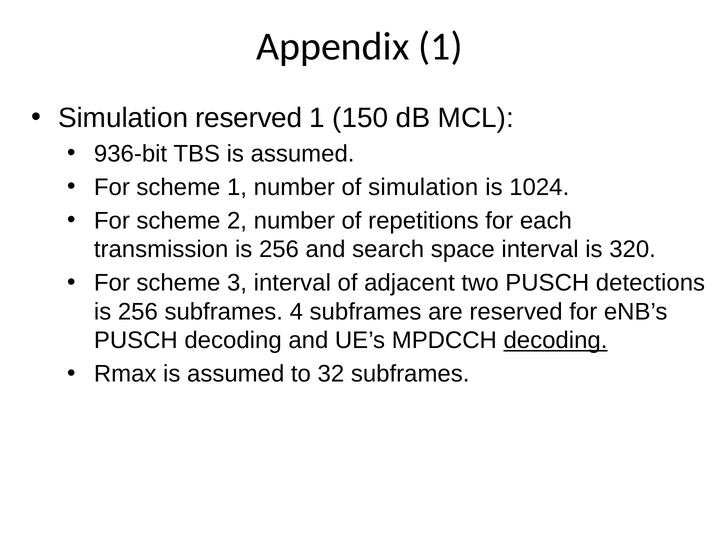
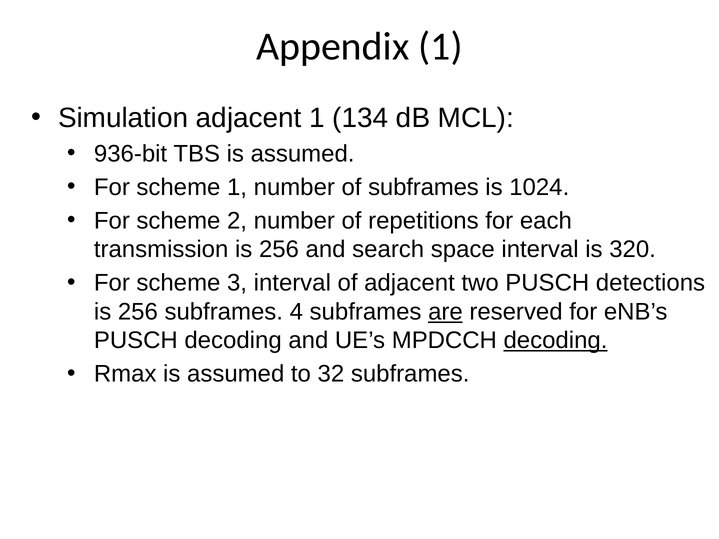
Simulation reserved: reserved -> adjacent
150: 150 -> 134
of simulation: simulation -> subframes
are underline: none -> present
